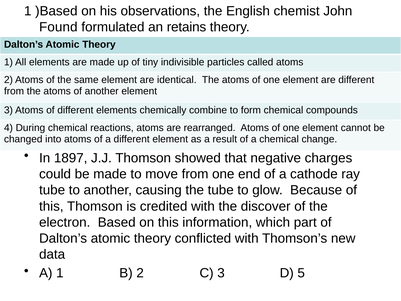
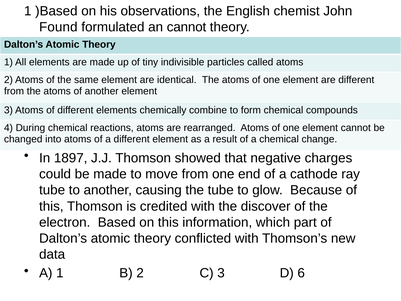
an retains: retains -> cannot
5: 5 -> 6
